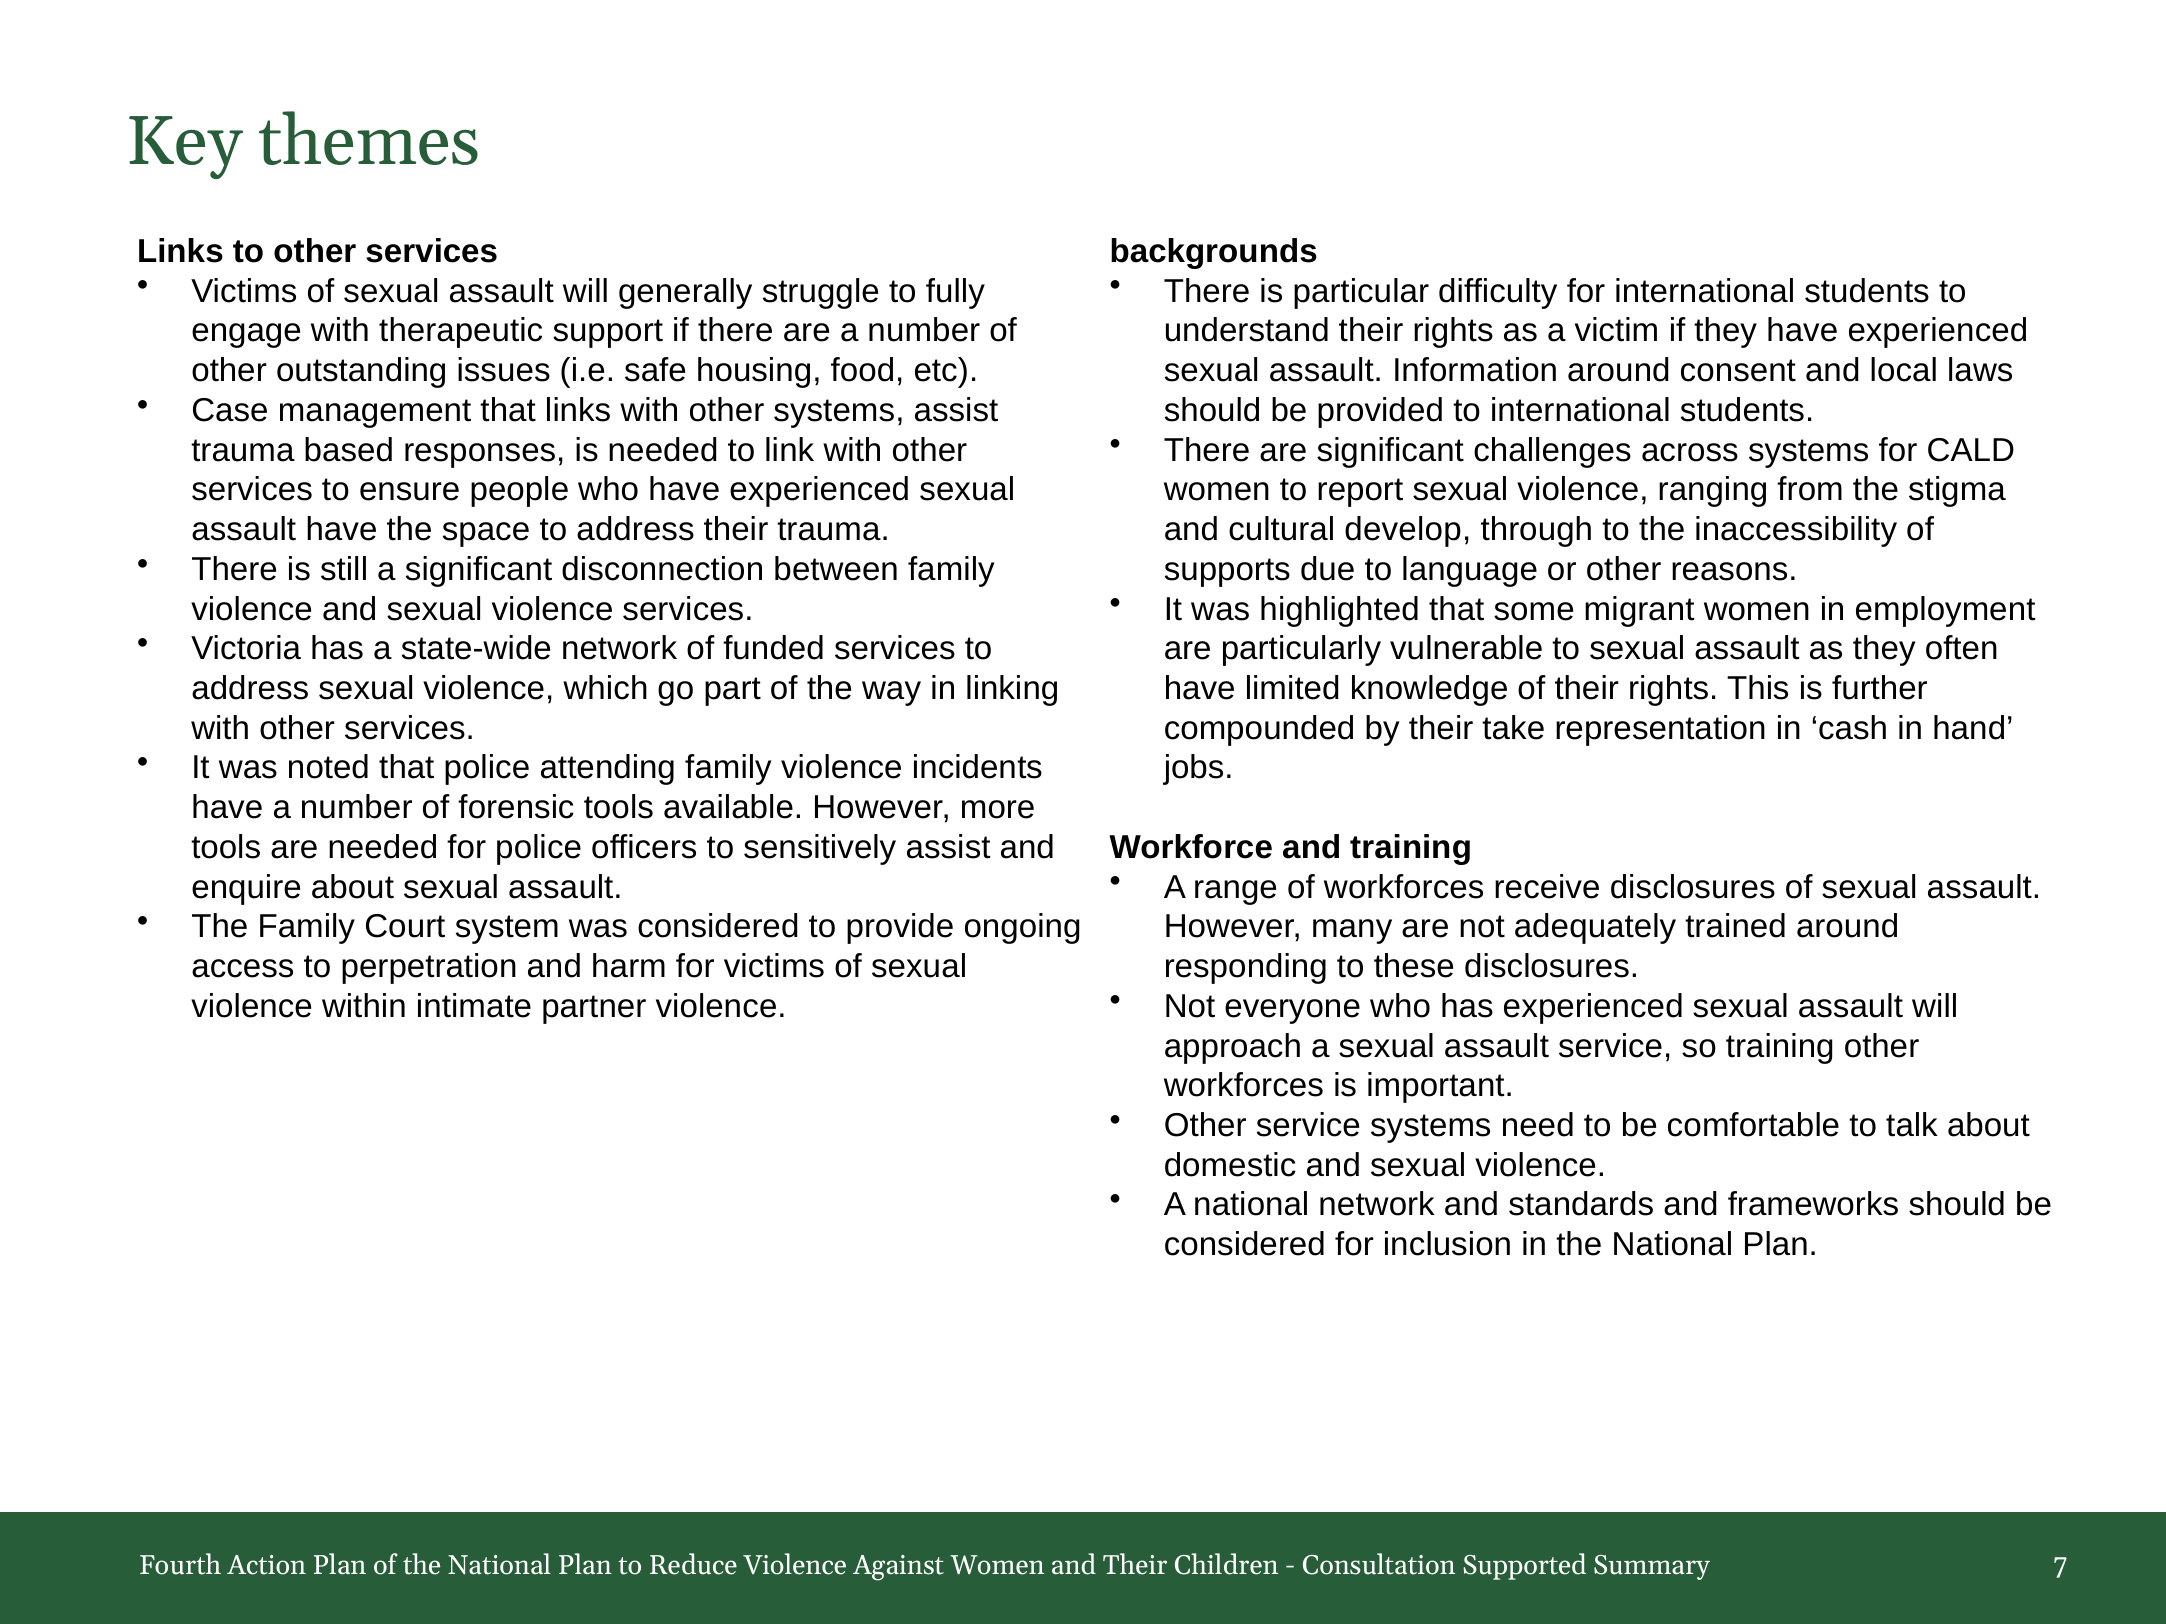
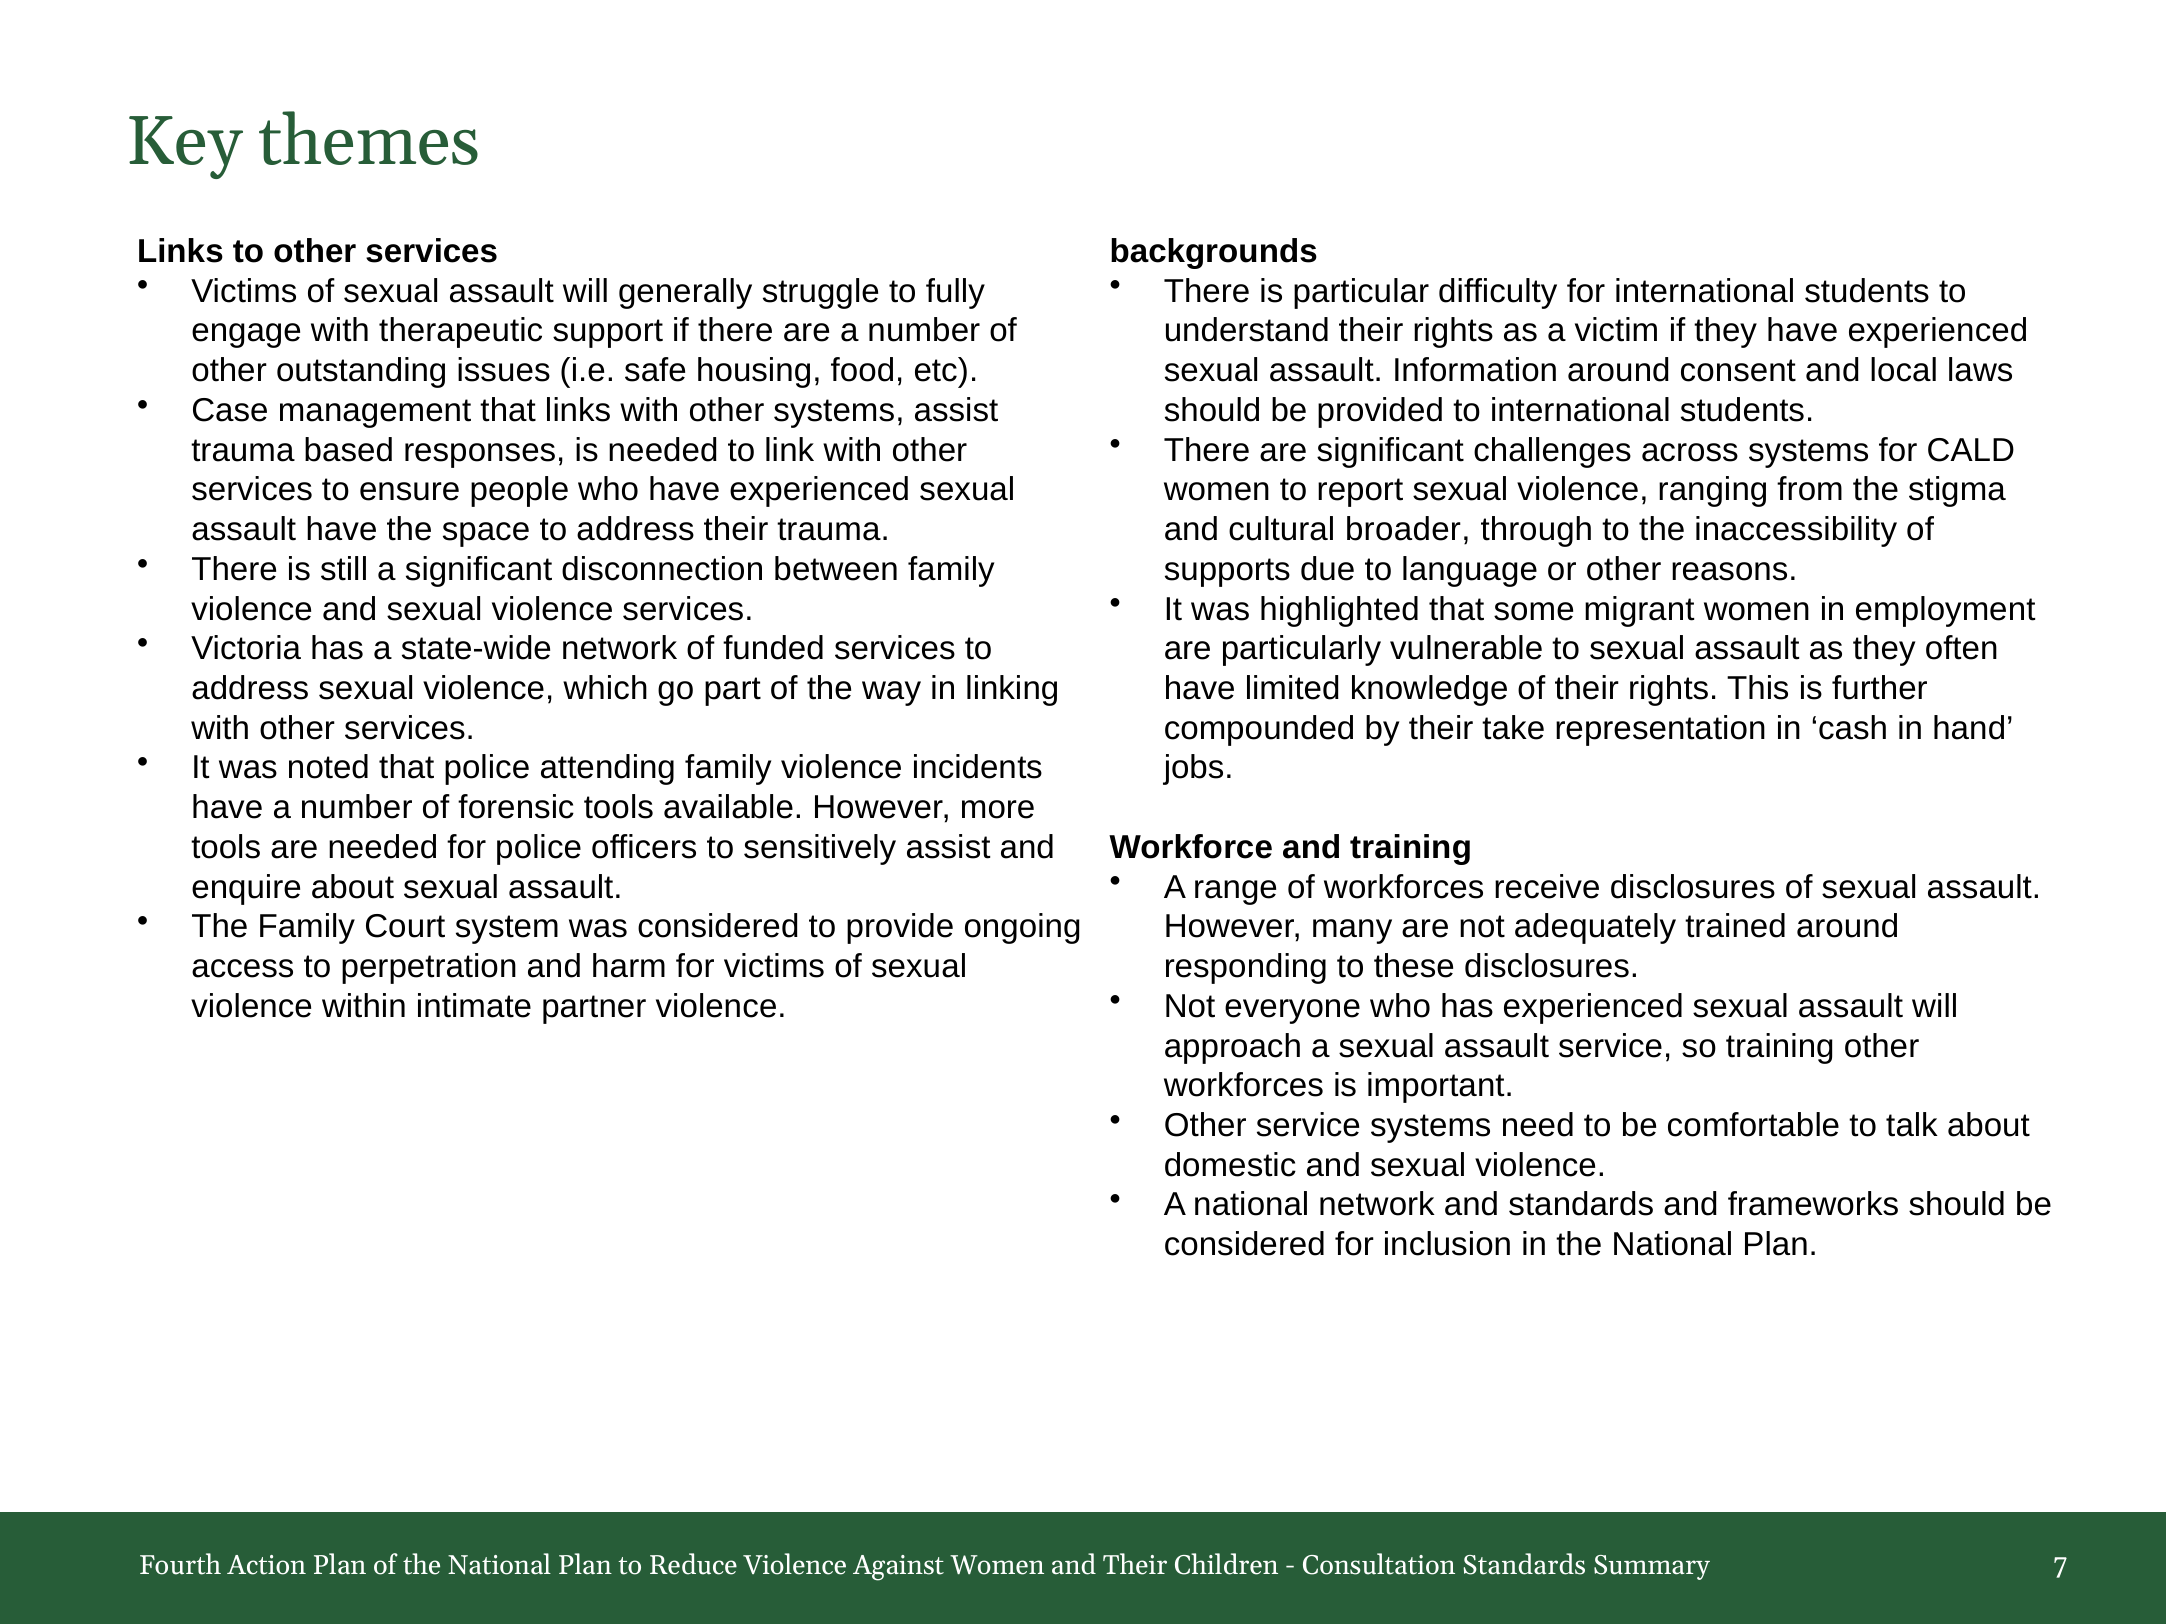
develop: develop -> broader
Consultation Supported: Supported -> Standards
